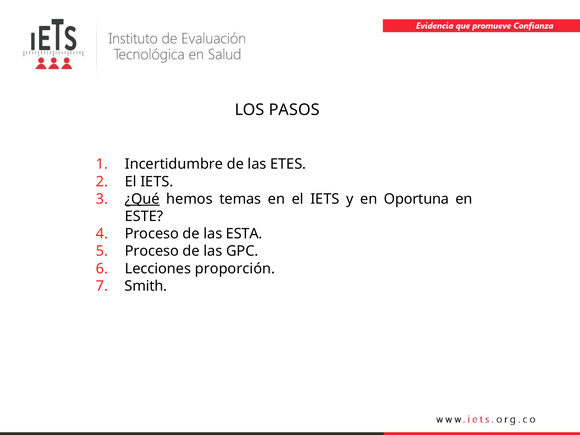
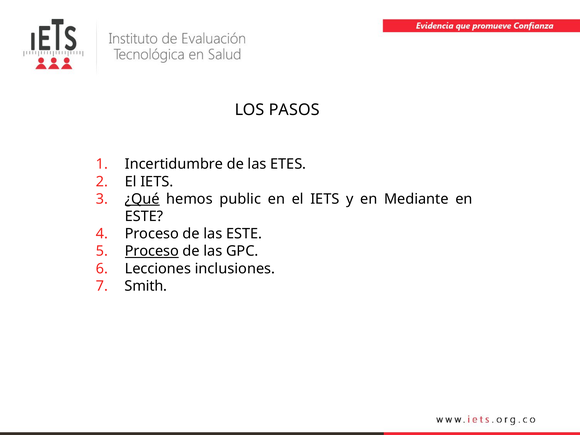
temas: temas -> public
Oportuna: Oportuna -> Mediante
las ESTA: ESTA -> ESTE
Proceso at (152, 251) underline: none -> present
proporción: proporción -> inclusiones
